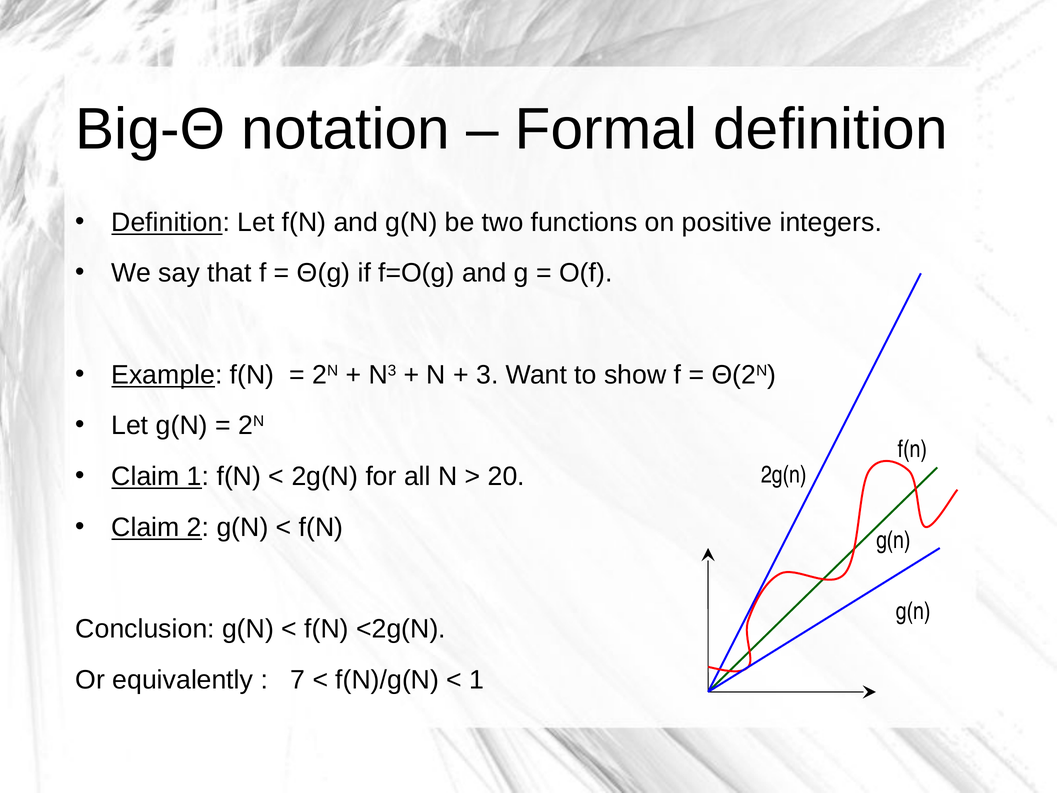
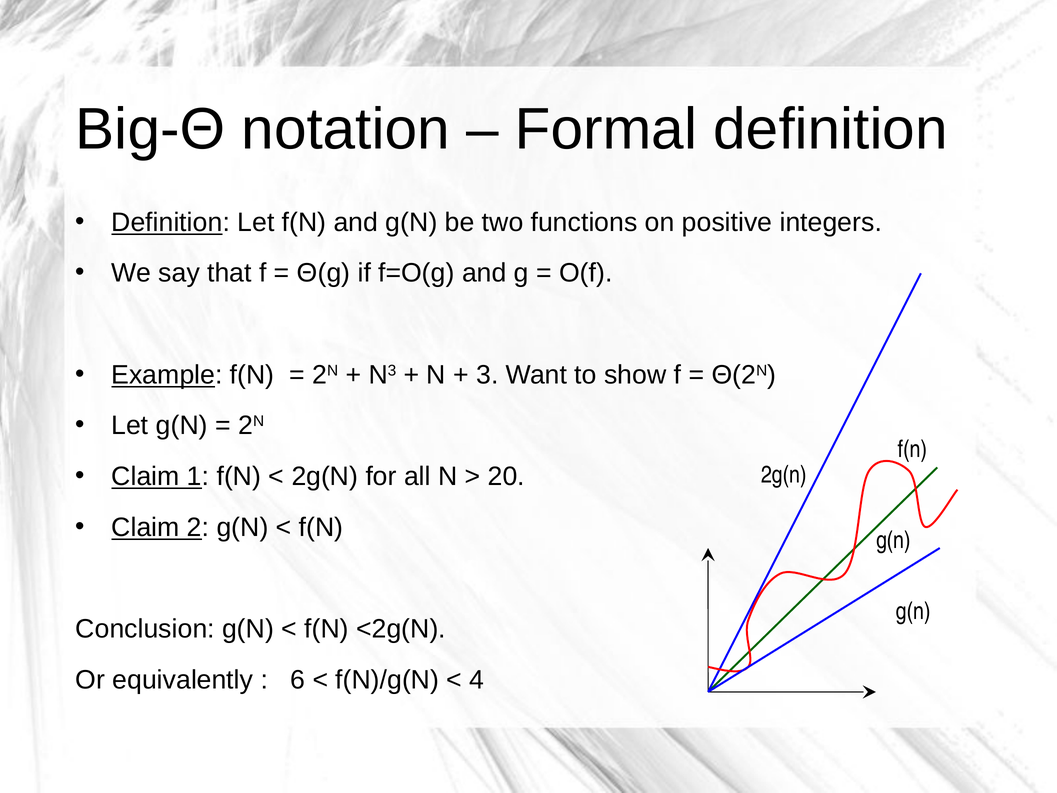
7: 7 -> 6
1 at (477, 679): 1 -> 4
